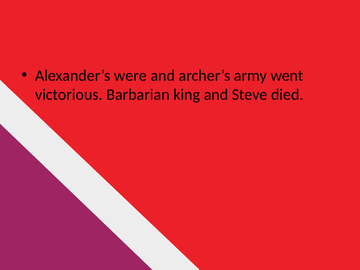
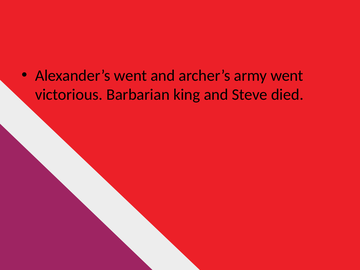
Alexander’s were: were -> went
